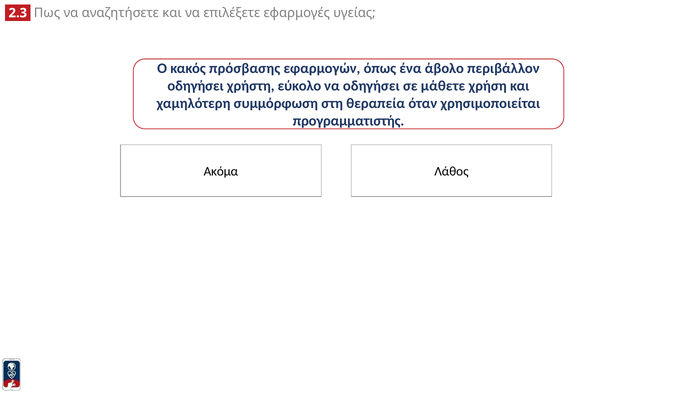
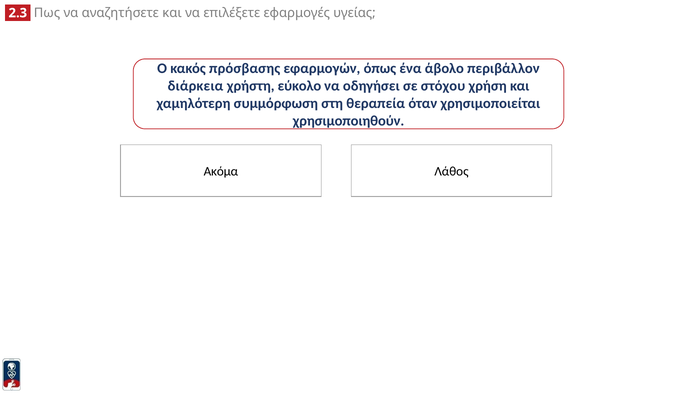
οδηγήσει at (196, 86): οδηγήσει -> διάρκεια
μάθετε: μάθετε -> στόχου
προγραμματιστής: προγραμματιστής -> χρησιμοποιηθούν
